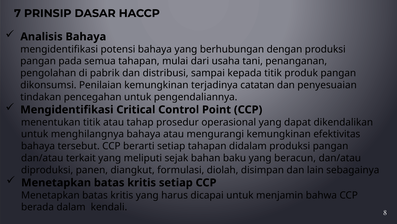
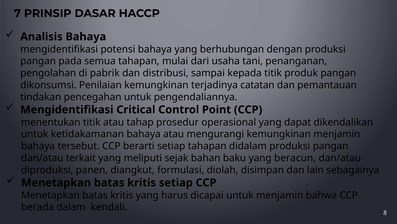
penyesuaian: penyesuaian -> pemantauan
menghilangnya: menghilangnya -> ketidakamanan
kemungkinan efektivitas: efektivitas -> menjamin
